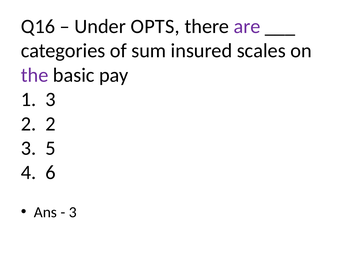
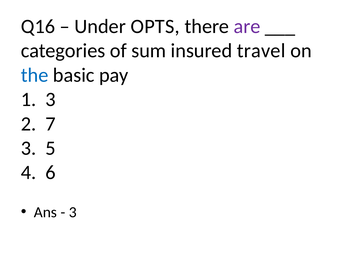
scales: scales -> travel
the colour: purple -> blue
2 2: 2 -> 7
